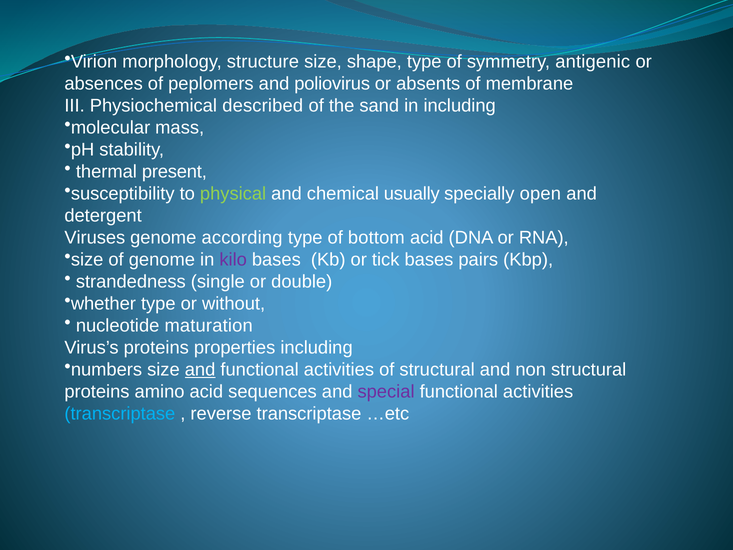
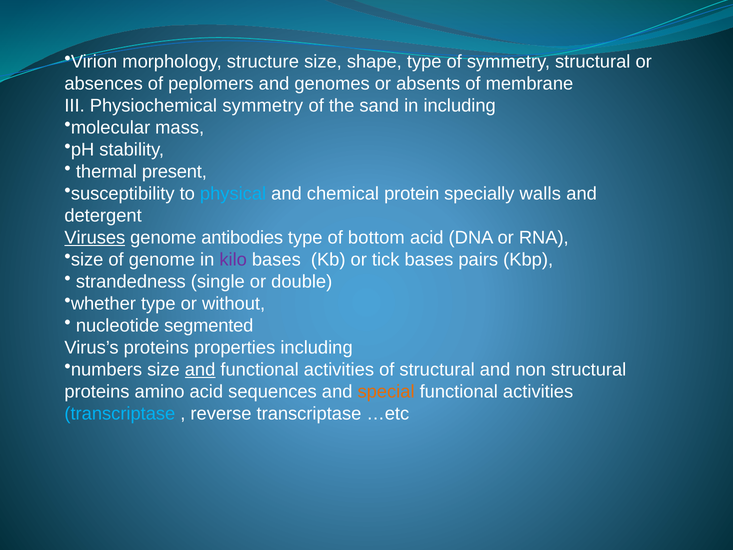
symmetry antigenic: antigenic -> structural
poliovirus: poliovirus -> genomes
Physiochemical described: described -> symmetry
physical colour: light green -> light blue
usually: usually -> protein
open: open -> walls
Viruses underline: none -> present
according: according -> antibodies
maturation: maturation -> segmented
special colour: purple -> orange
